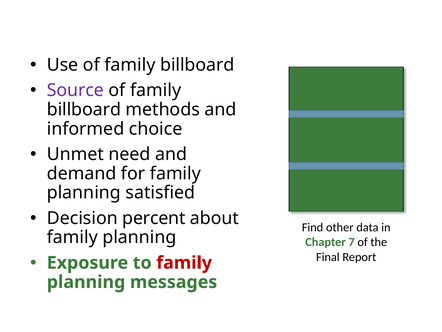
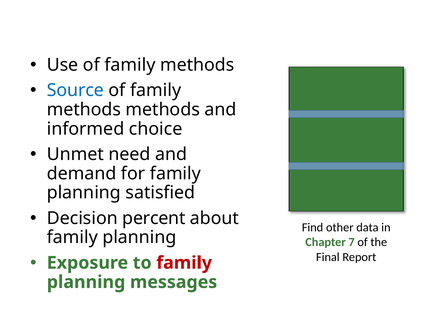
Use of family billboard: billboard -> methods
Source colour: purple -> blue
billboard at (84, 109): billboard -> methods
